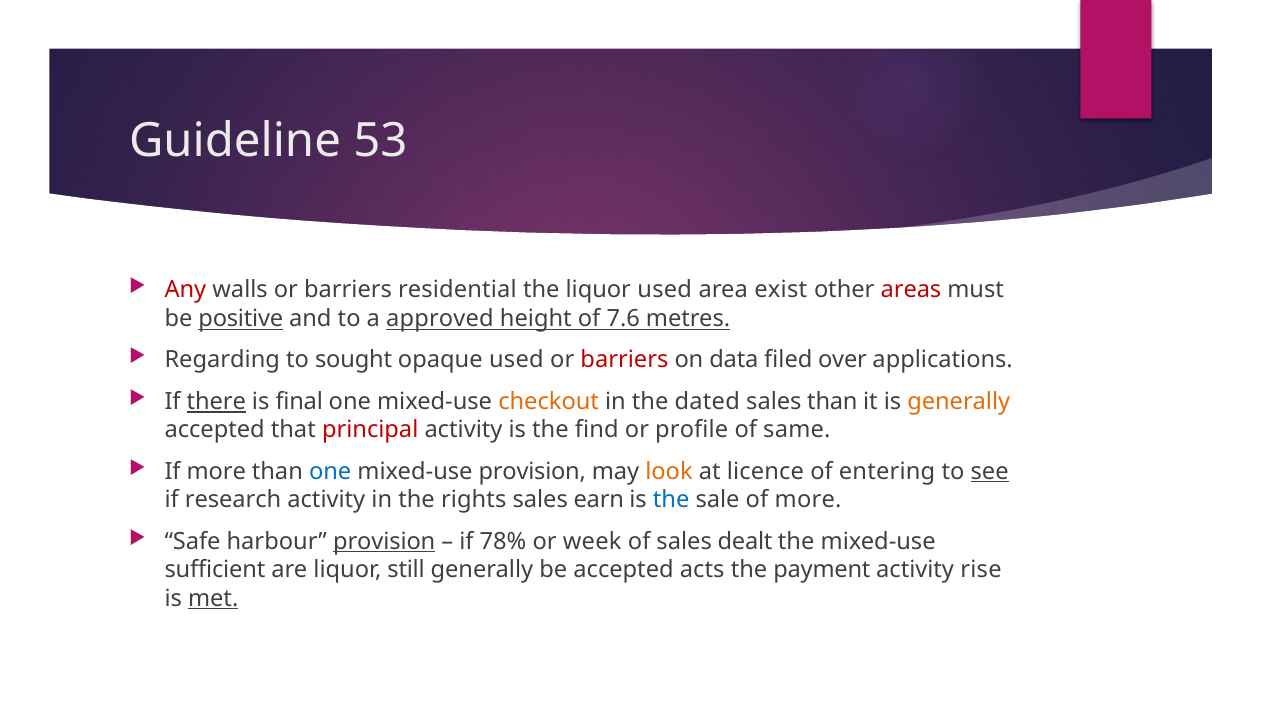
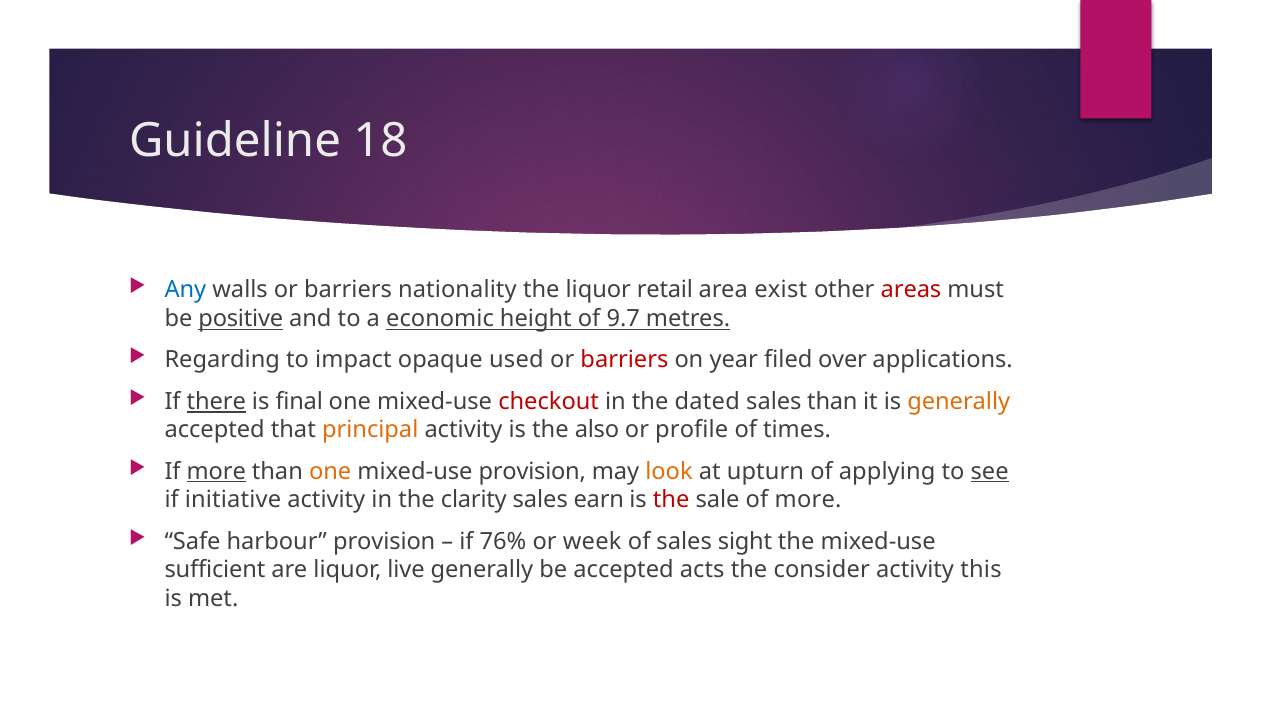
53: 53 -> 18
Any colour: red -> blue
residential: residential -> nationality
liquor used: used -> retail
approved: approved -> economic
7.6: 7.6 -> 9.7
sought: sought -> impact
data: data -> year
checkout colour: orange -> red
principal colour: red -> orange
find: find -> also
same: same -> times
more at (216, 472) underline: none -> present
one at (330, 472) colour: blue -> orange
licence: licence -> upturn
entering: entering -> applying
research: research -> initiative
rights: rights -> clarity
the at (671, 500) colour: blue -> red
provision at (384, 541) underline: present -> none
78%: 78% -> 76%
dealt: dealt -> sight
still: still -> live
payment: payment -> consider
rise: rise -> this
met underline: present -> none
